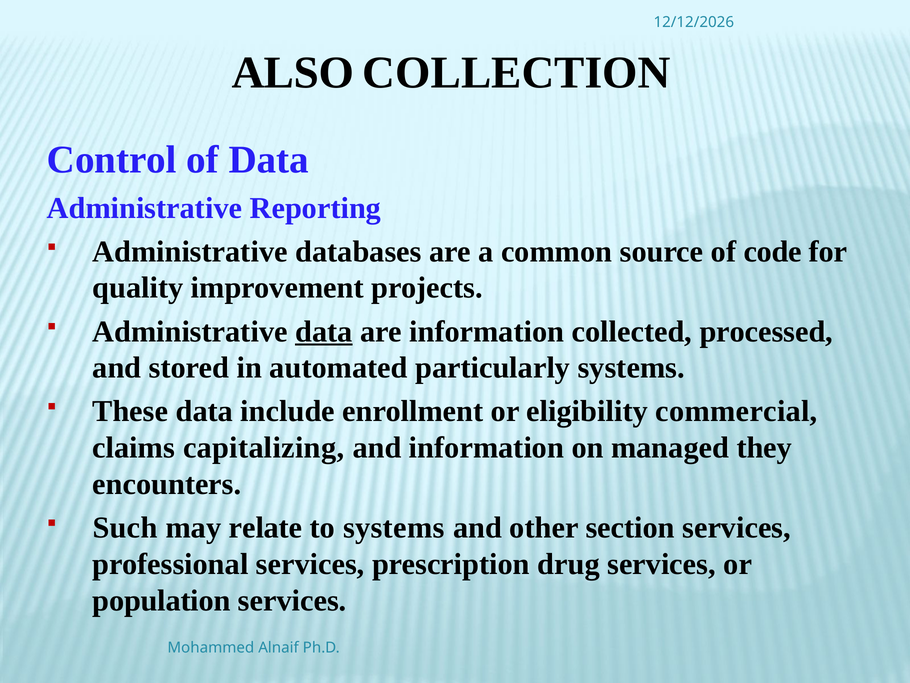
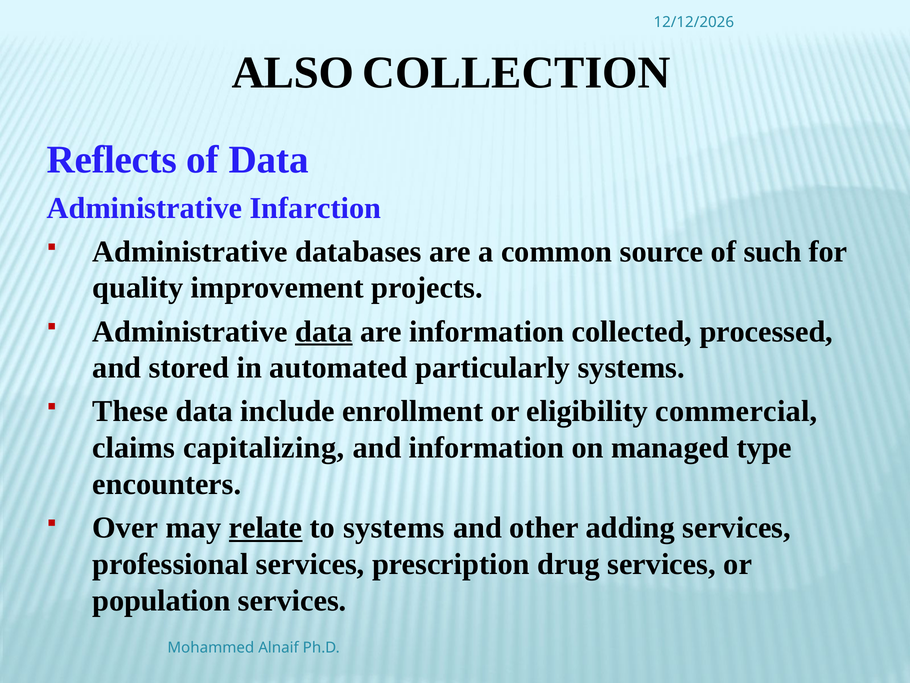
Control: Control -> Reflects
Reporting: Reporting -> Infarction
code: code -> such
they: they -> type
Such: Such -> Over
relate underline: none -> present
section: section -> adding
